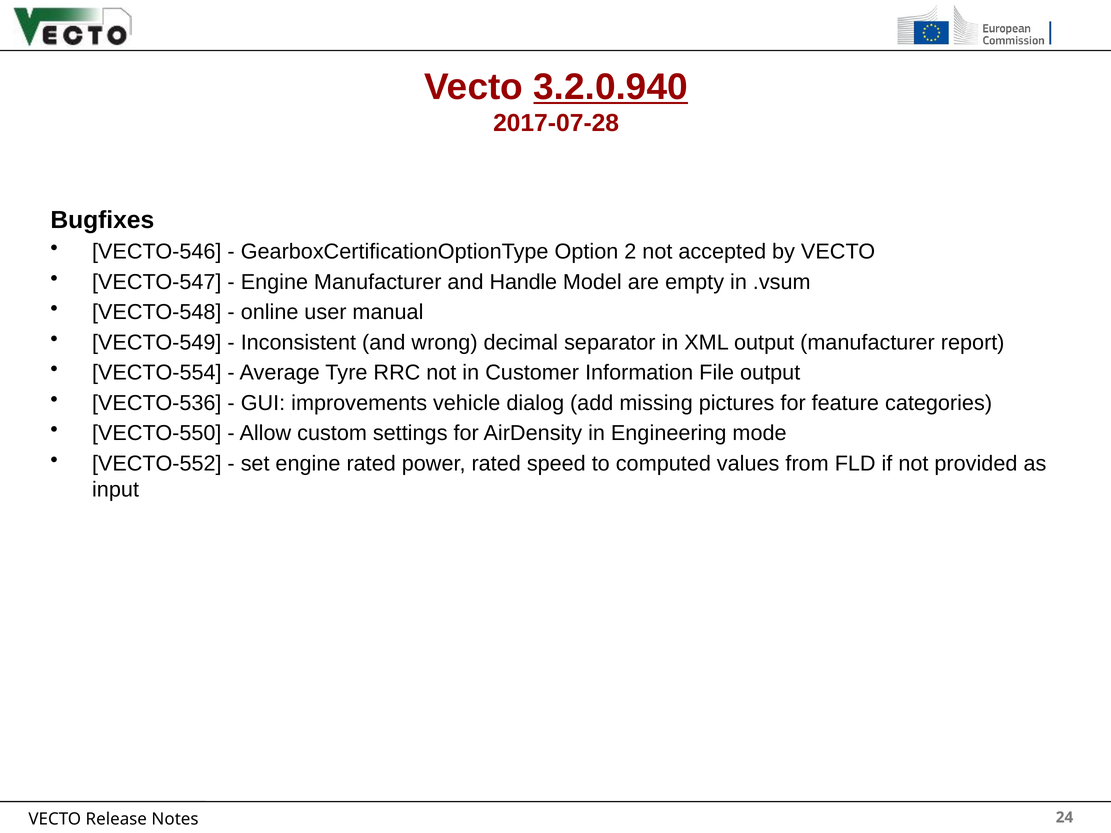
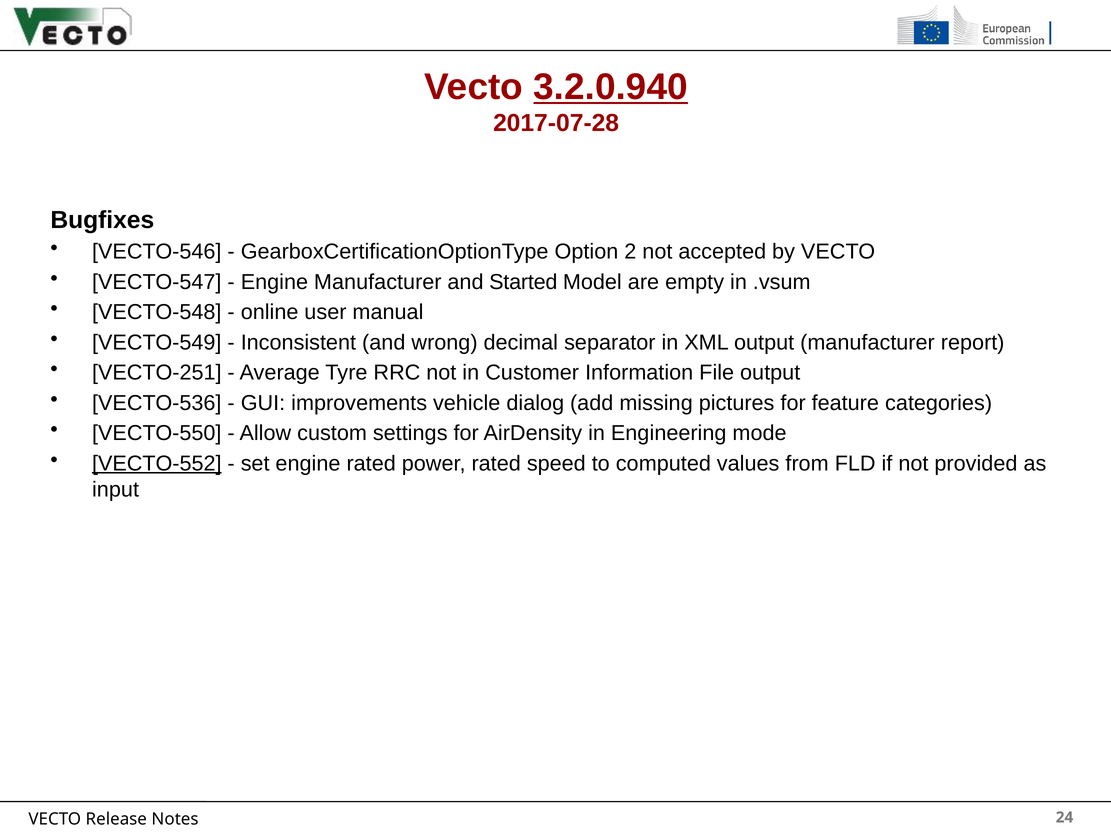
Handle: Handle -> Started
VECTO-554: VECTO-554 -> VECTO-251
VECTO-552 underline: none -> present
